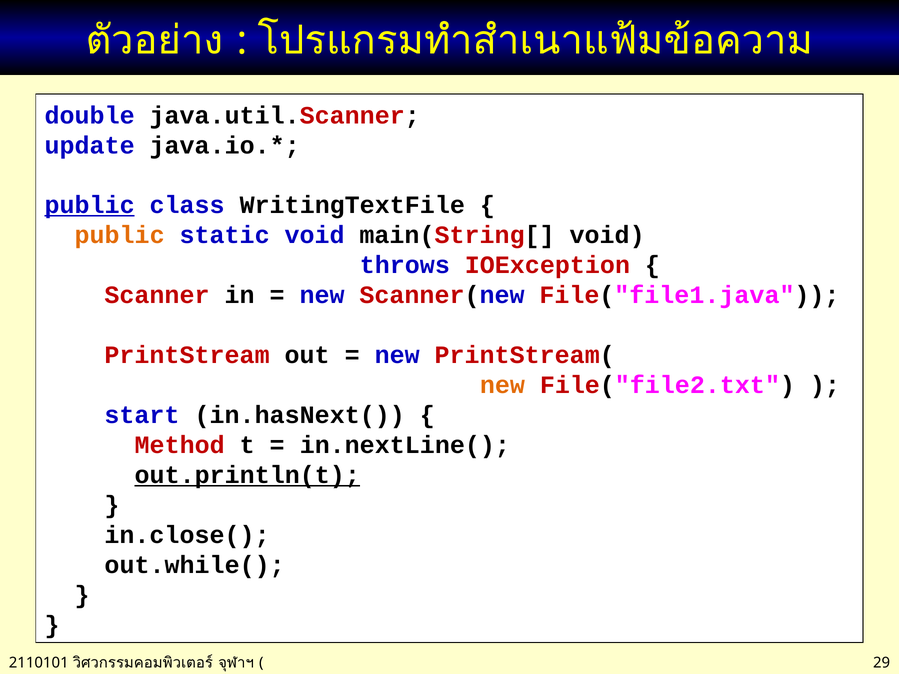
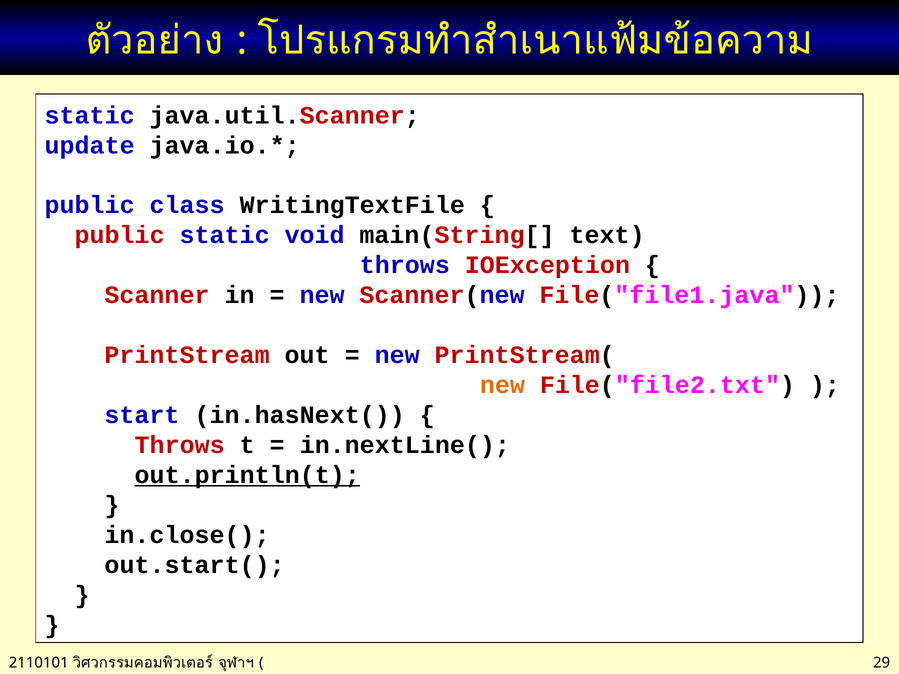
double at (90, 115): double -> static
public at (90, 205) underline: present -> none
public at (120, 235) colour: orange -> red
main(String[ void: void -> text
Method at (180, 445): Method -> Throws
out.while(: out.while( -> out.start(
